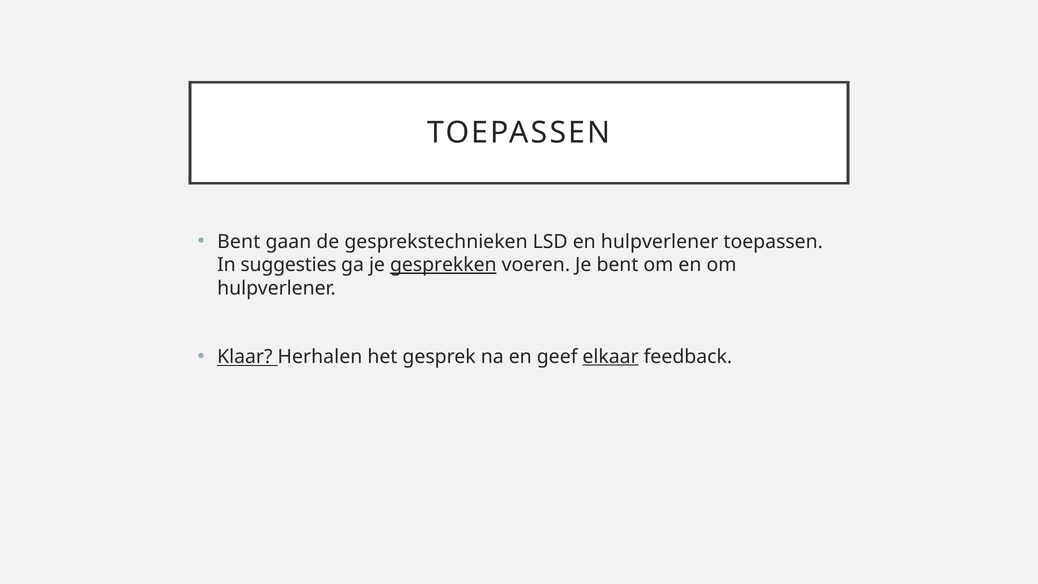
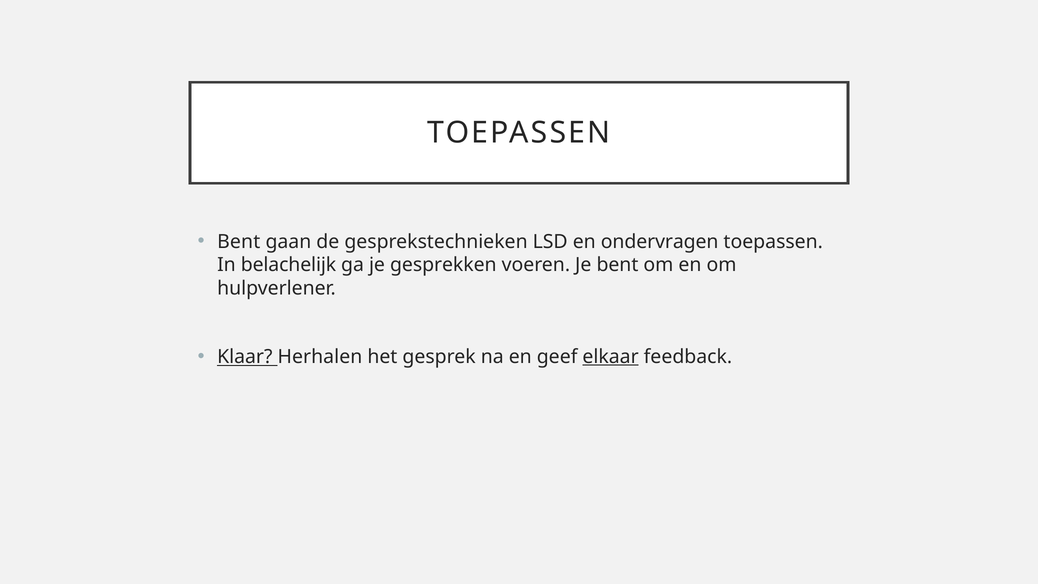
en hulpverlener: hulpverlener -> ondervragen
suggesties: suggesties -> belachelijk
gesprekken underline: present -> none
